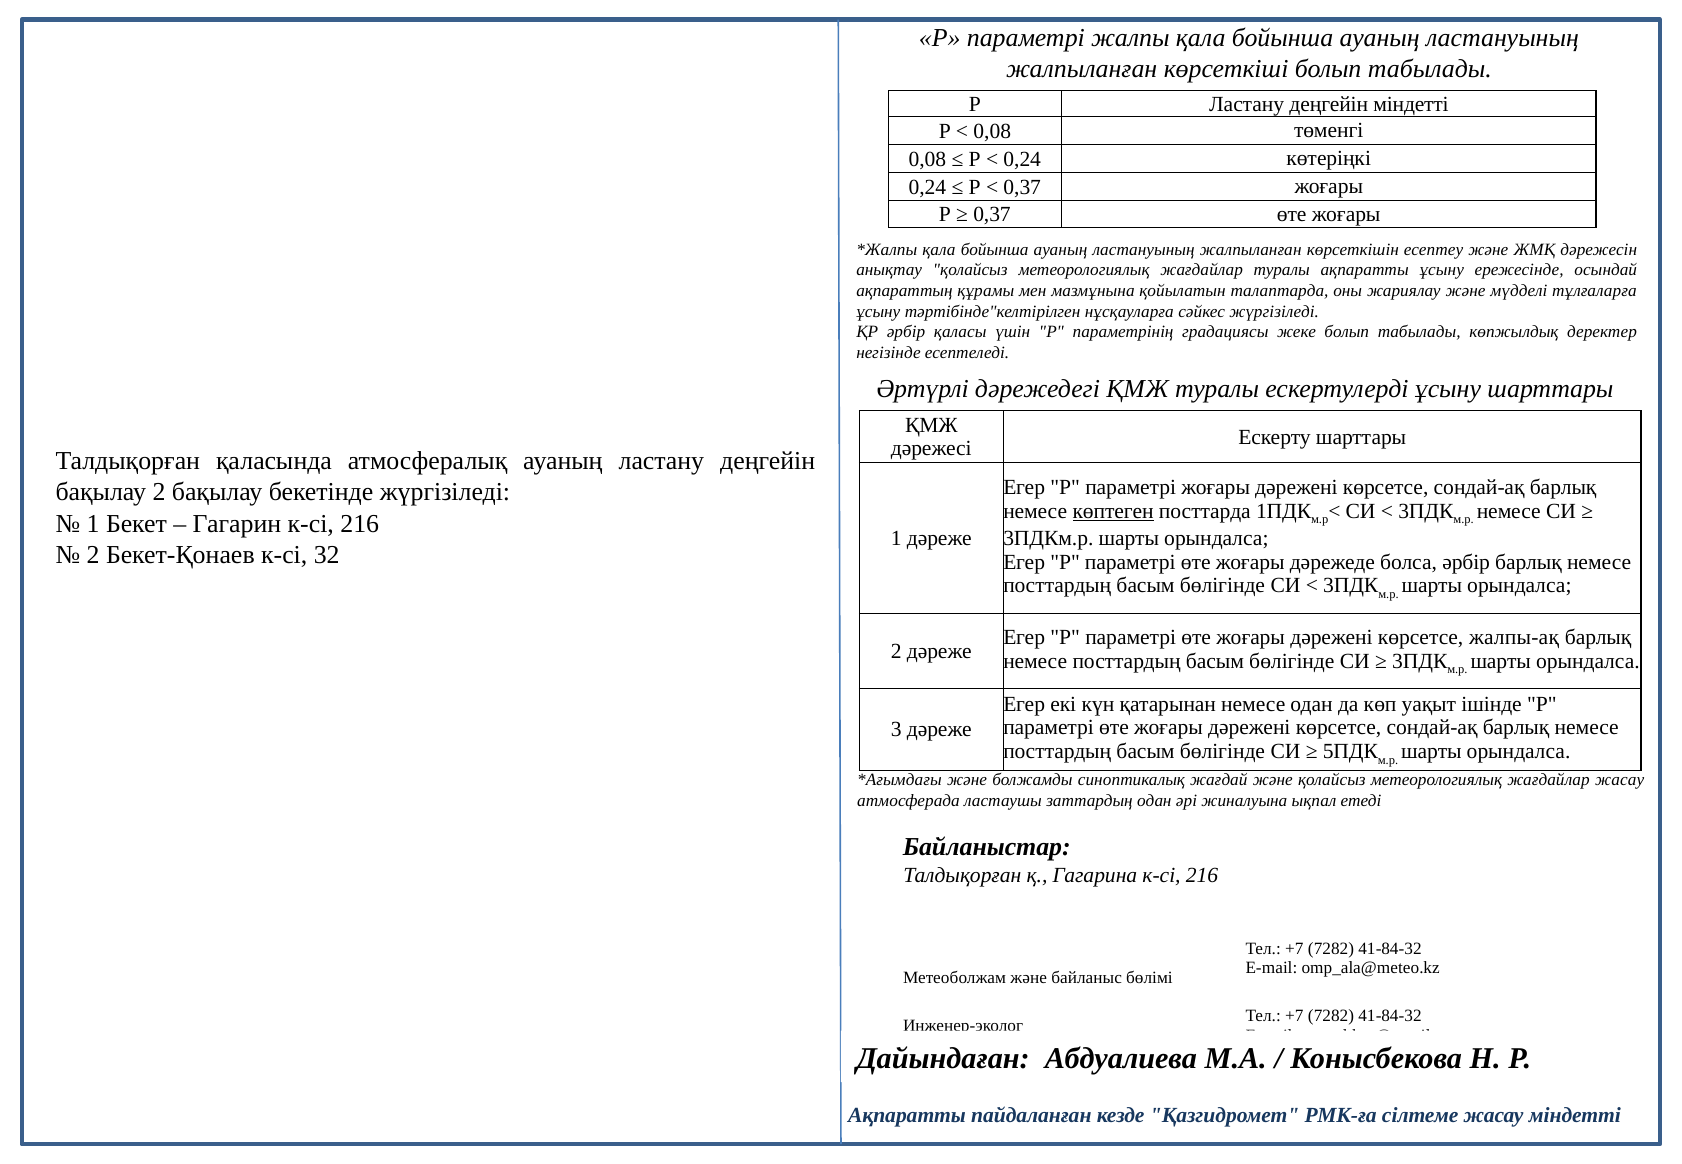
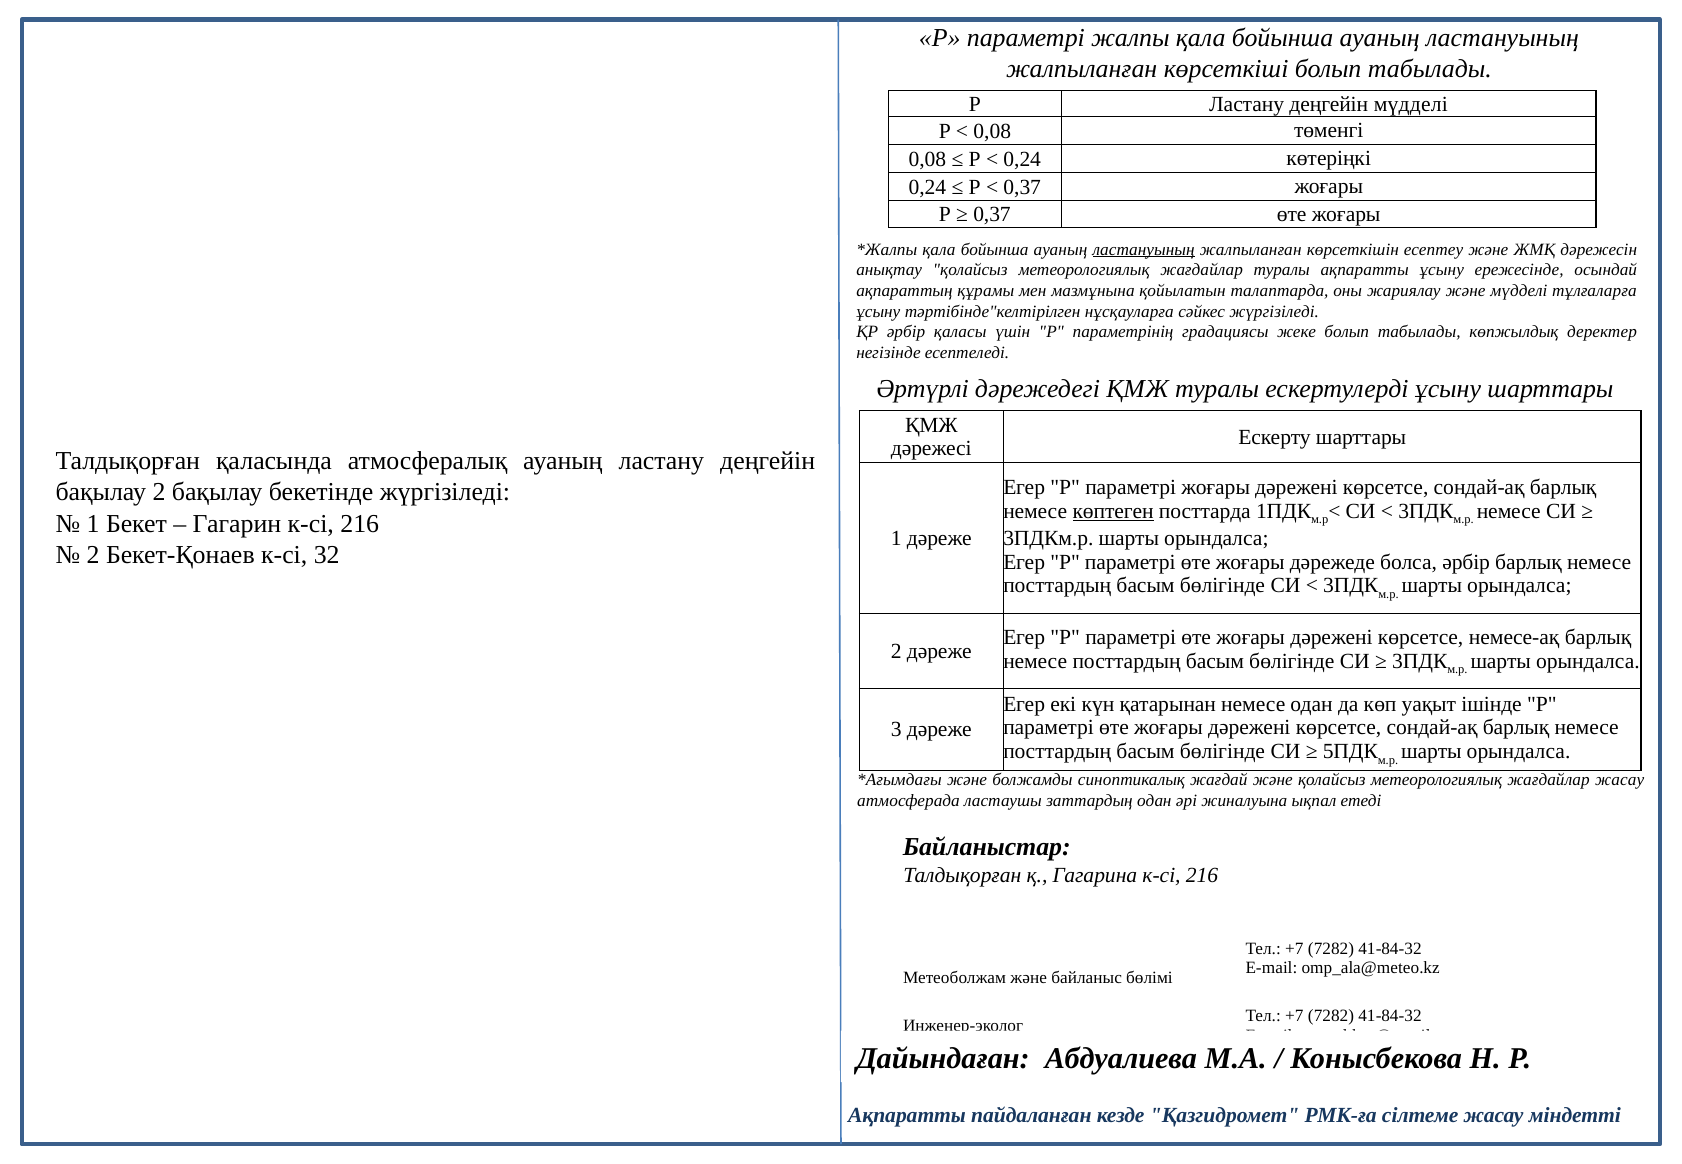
деңгейін міндетті: міндетті -> мүдделі
ластануының at (1144, 250) underline: none -> present
жалпы-ақ: жалпы-ақ -> немесе-ақ
